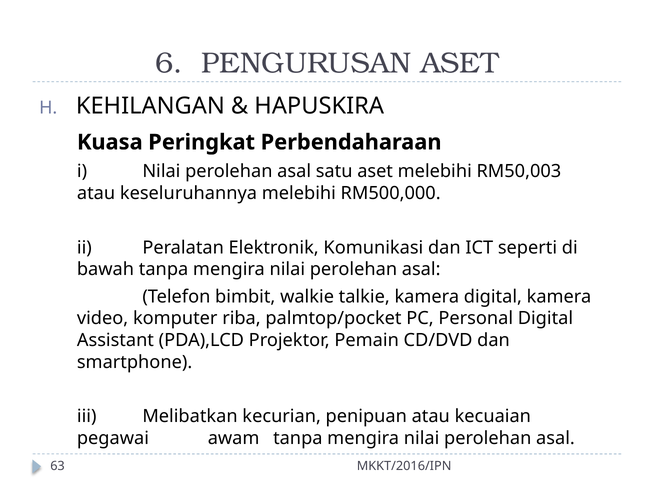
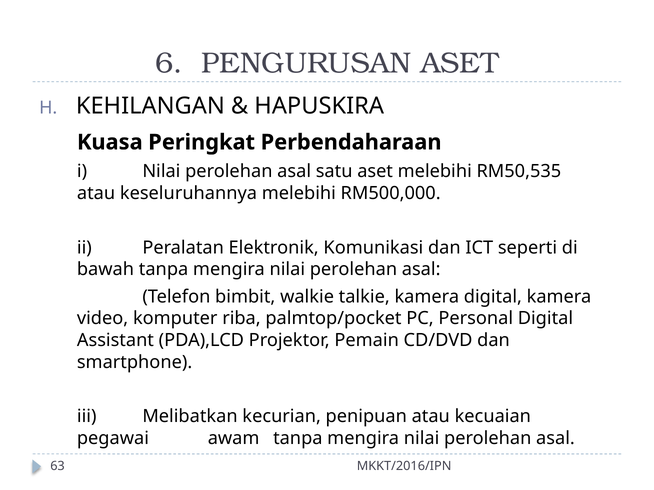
RM50,003: RM50,003 -> RM50,535
